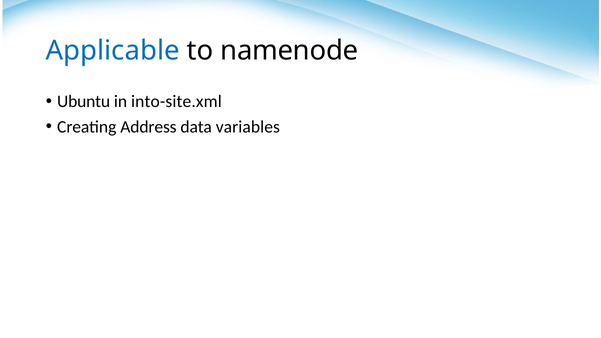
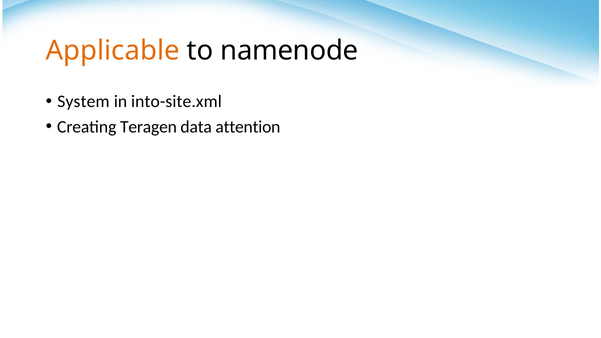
Applicable colour: blue -> orange
Ubuntu: Ubuntu -> System
Address: Address -> Teragen
variables: variables -> attention
